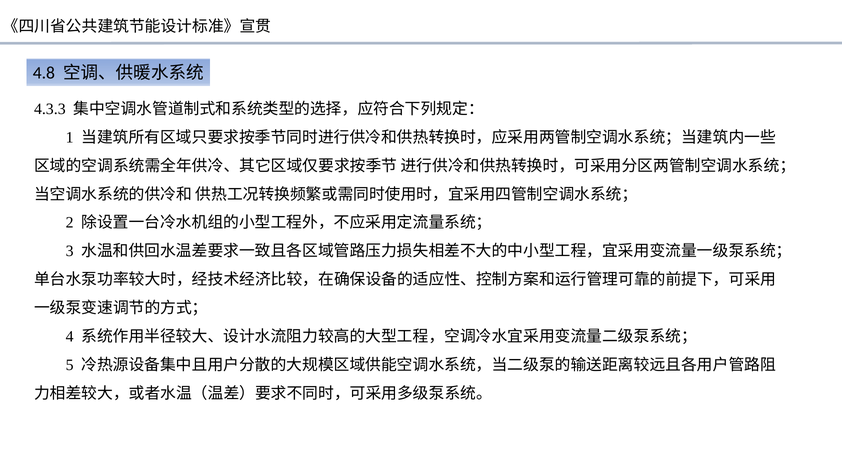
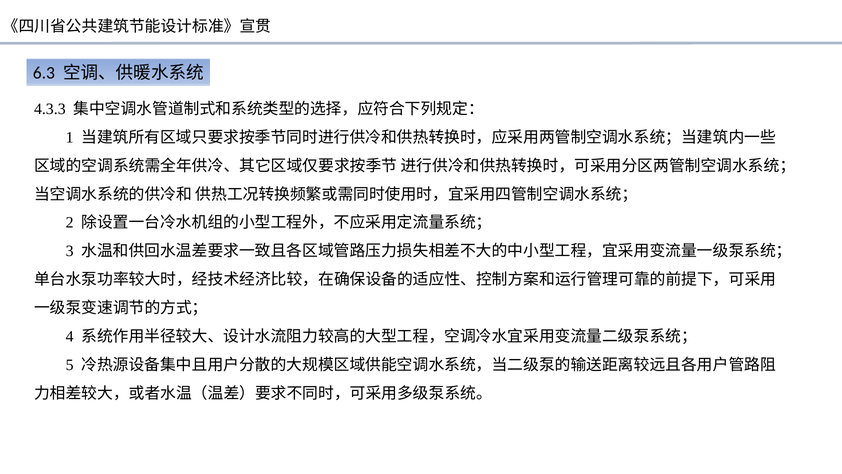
4.8: 4.8 -> 6.3
